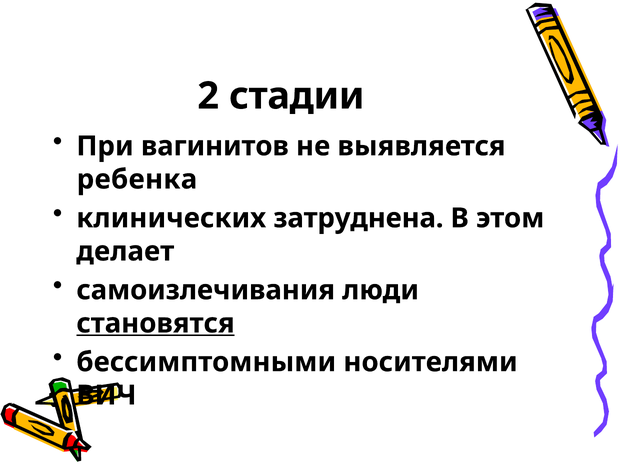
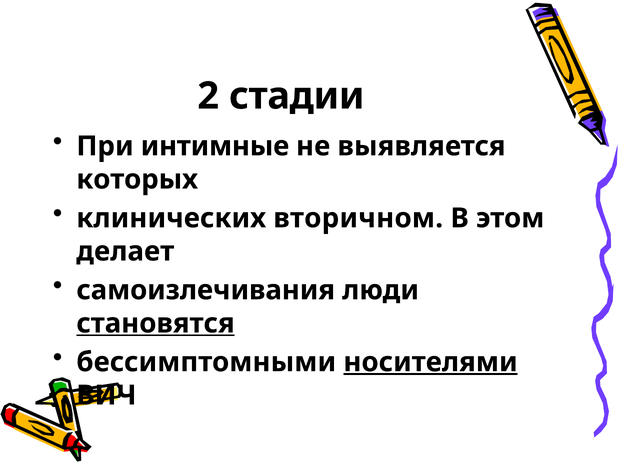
вагинитов: вагинитов -> интимные
ребенка: ребенка -> которых
затруднена: затруднена -> вторичном
носителями underline: none -> present
